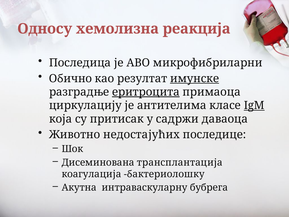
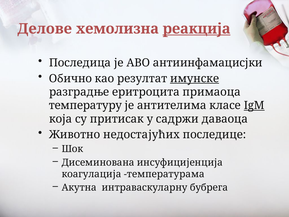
Односу: Односу -> Делове
реакција underline: none -> present
микрофибриларни: микрофибриларни -> антиинфамацисјки
еритроцита underline: present -> none
циркулацију: циркулацију -> температуру
трансплантација: трансплантација -> инсуфицијенција
бактериолошку: бактериолошку -> температурама
